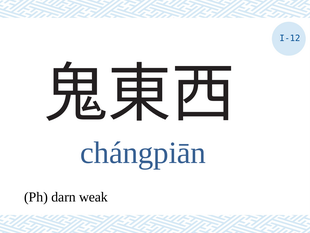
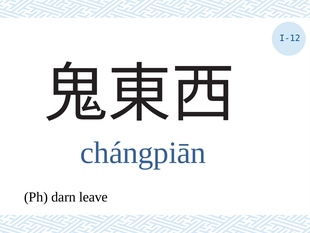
weak: weak -> leave
